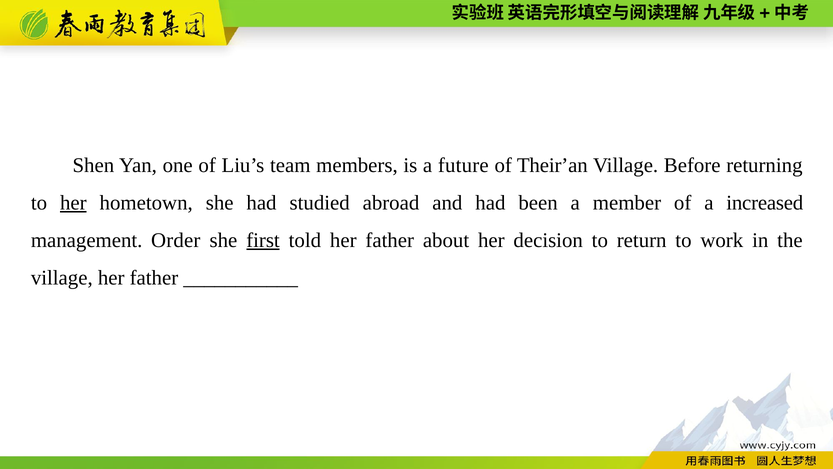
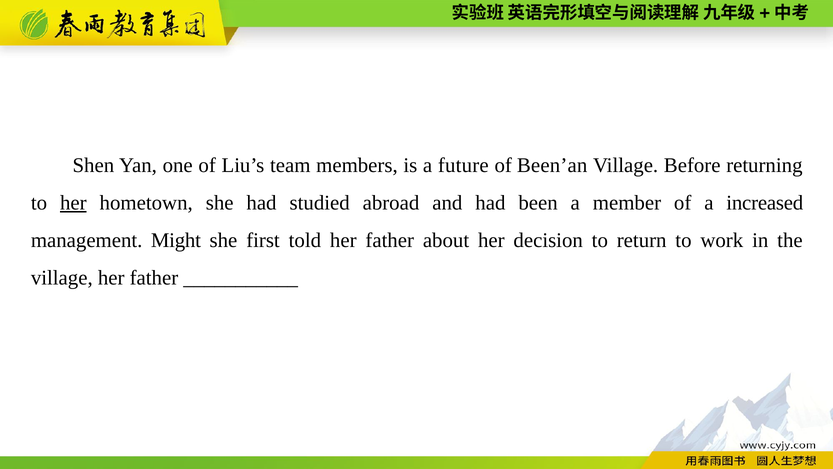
Their’an: Their’an -> Been’an
Order: Order -> Might
first underline: present -> none
